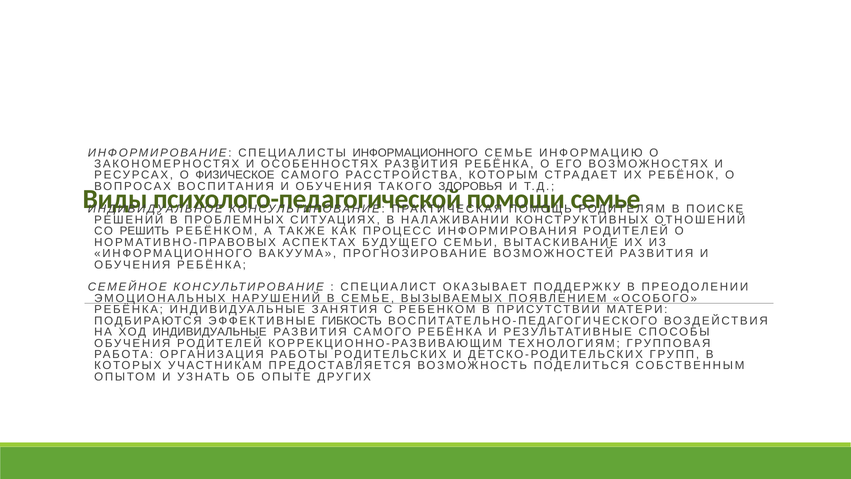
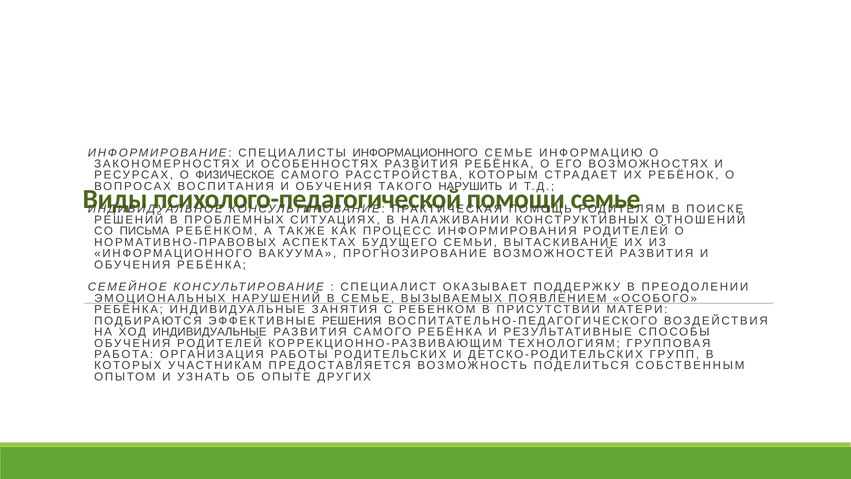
ЗДОРОВЬЯ: ЗДОРОВЬЯ -> НАРУШИТЬ
РЕШИТЬ: РЕШИТЬ -> ПИСЬМА
ГИБКОСТЬ: ГИБКОСТЬ -> РЕШЕНИЯ
